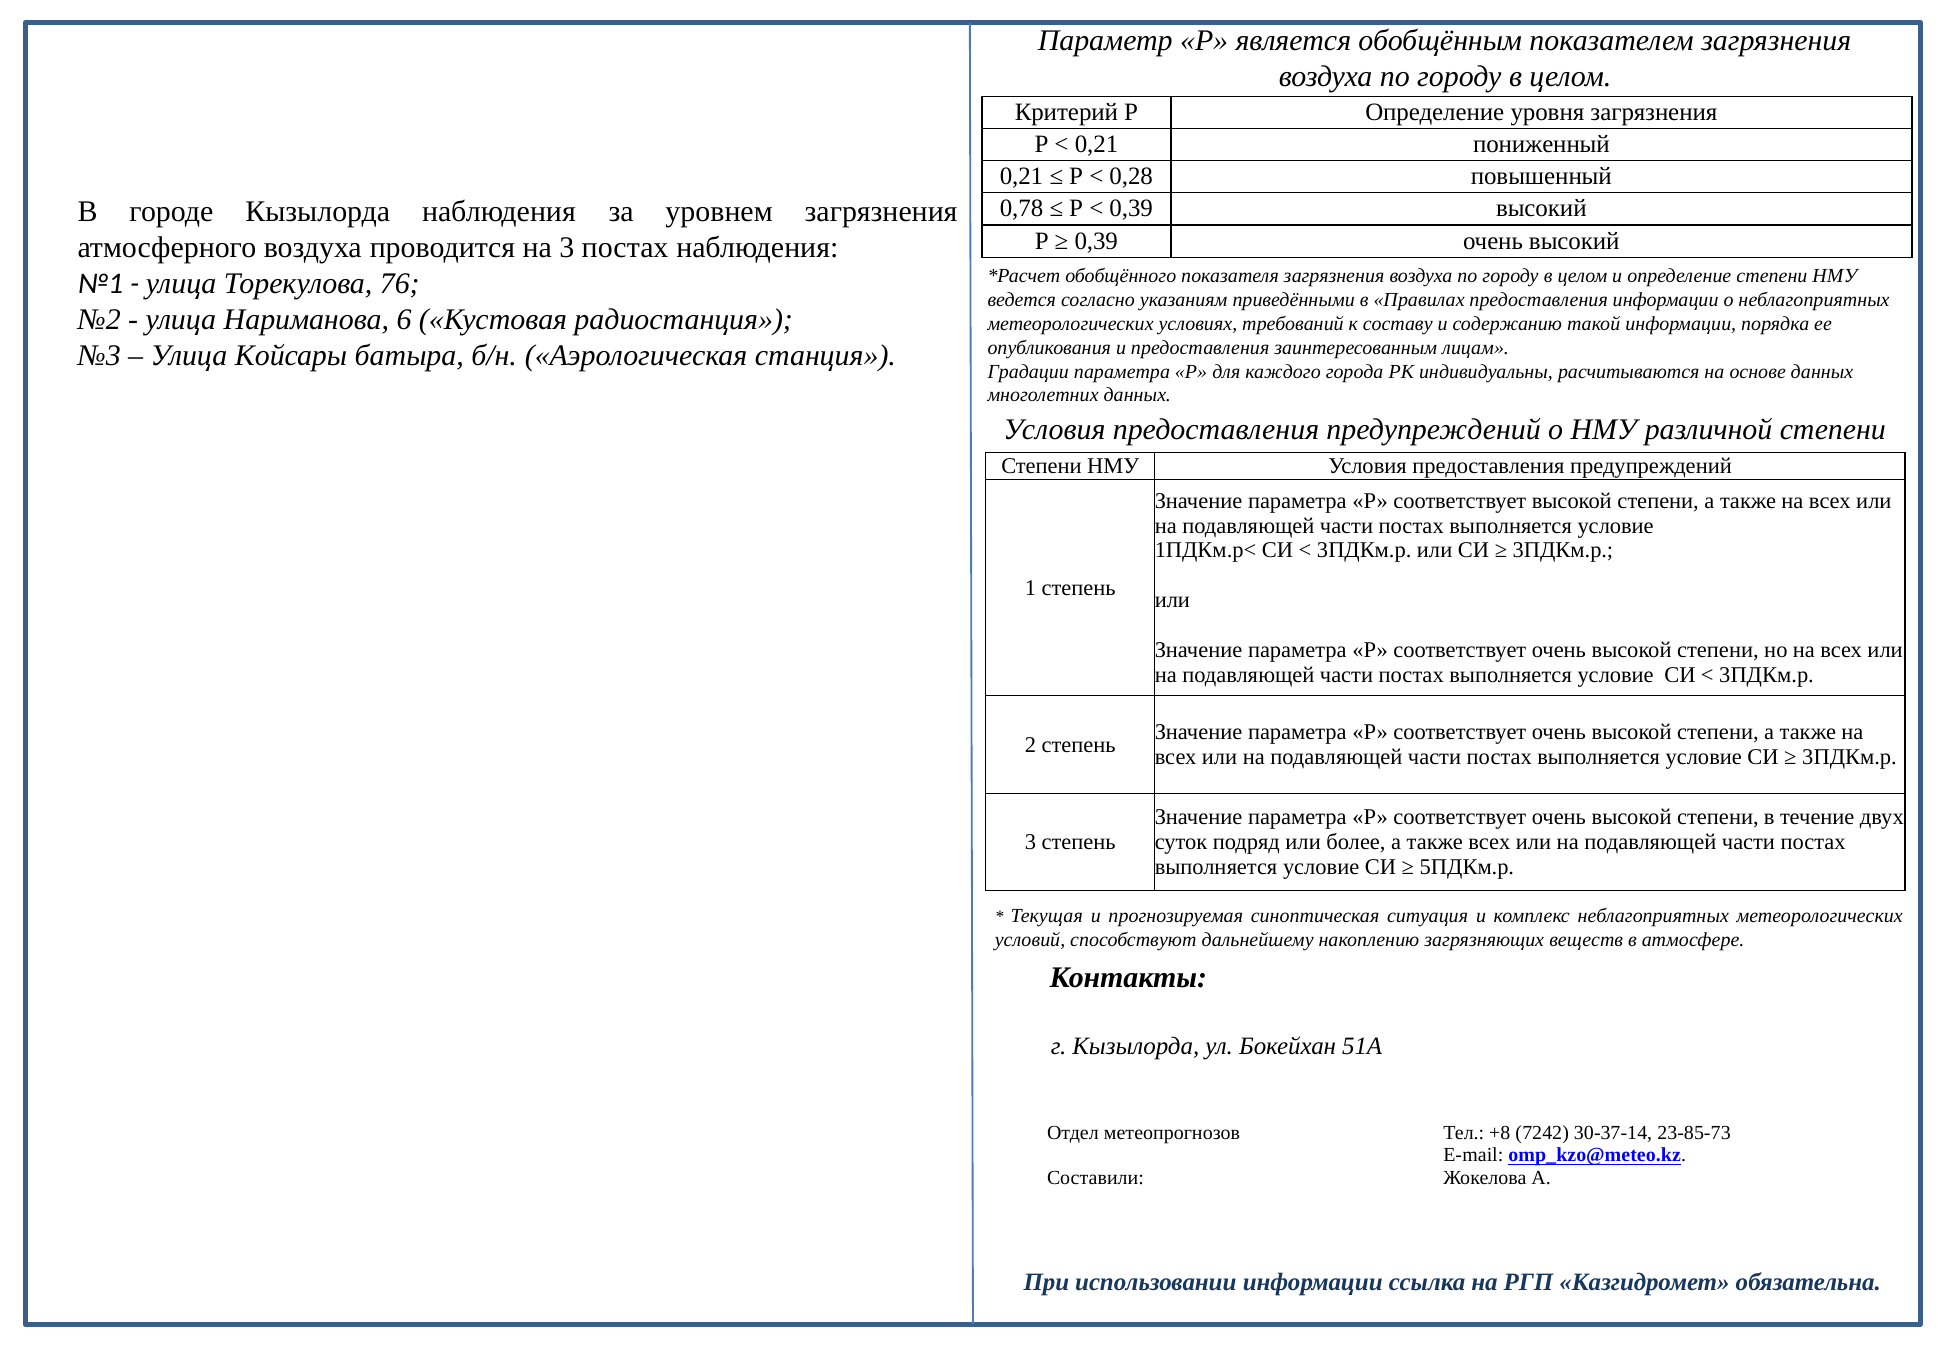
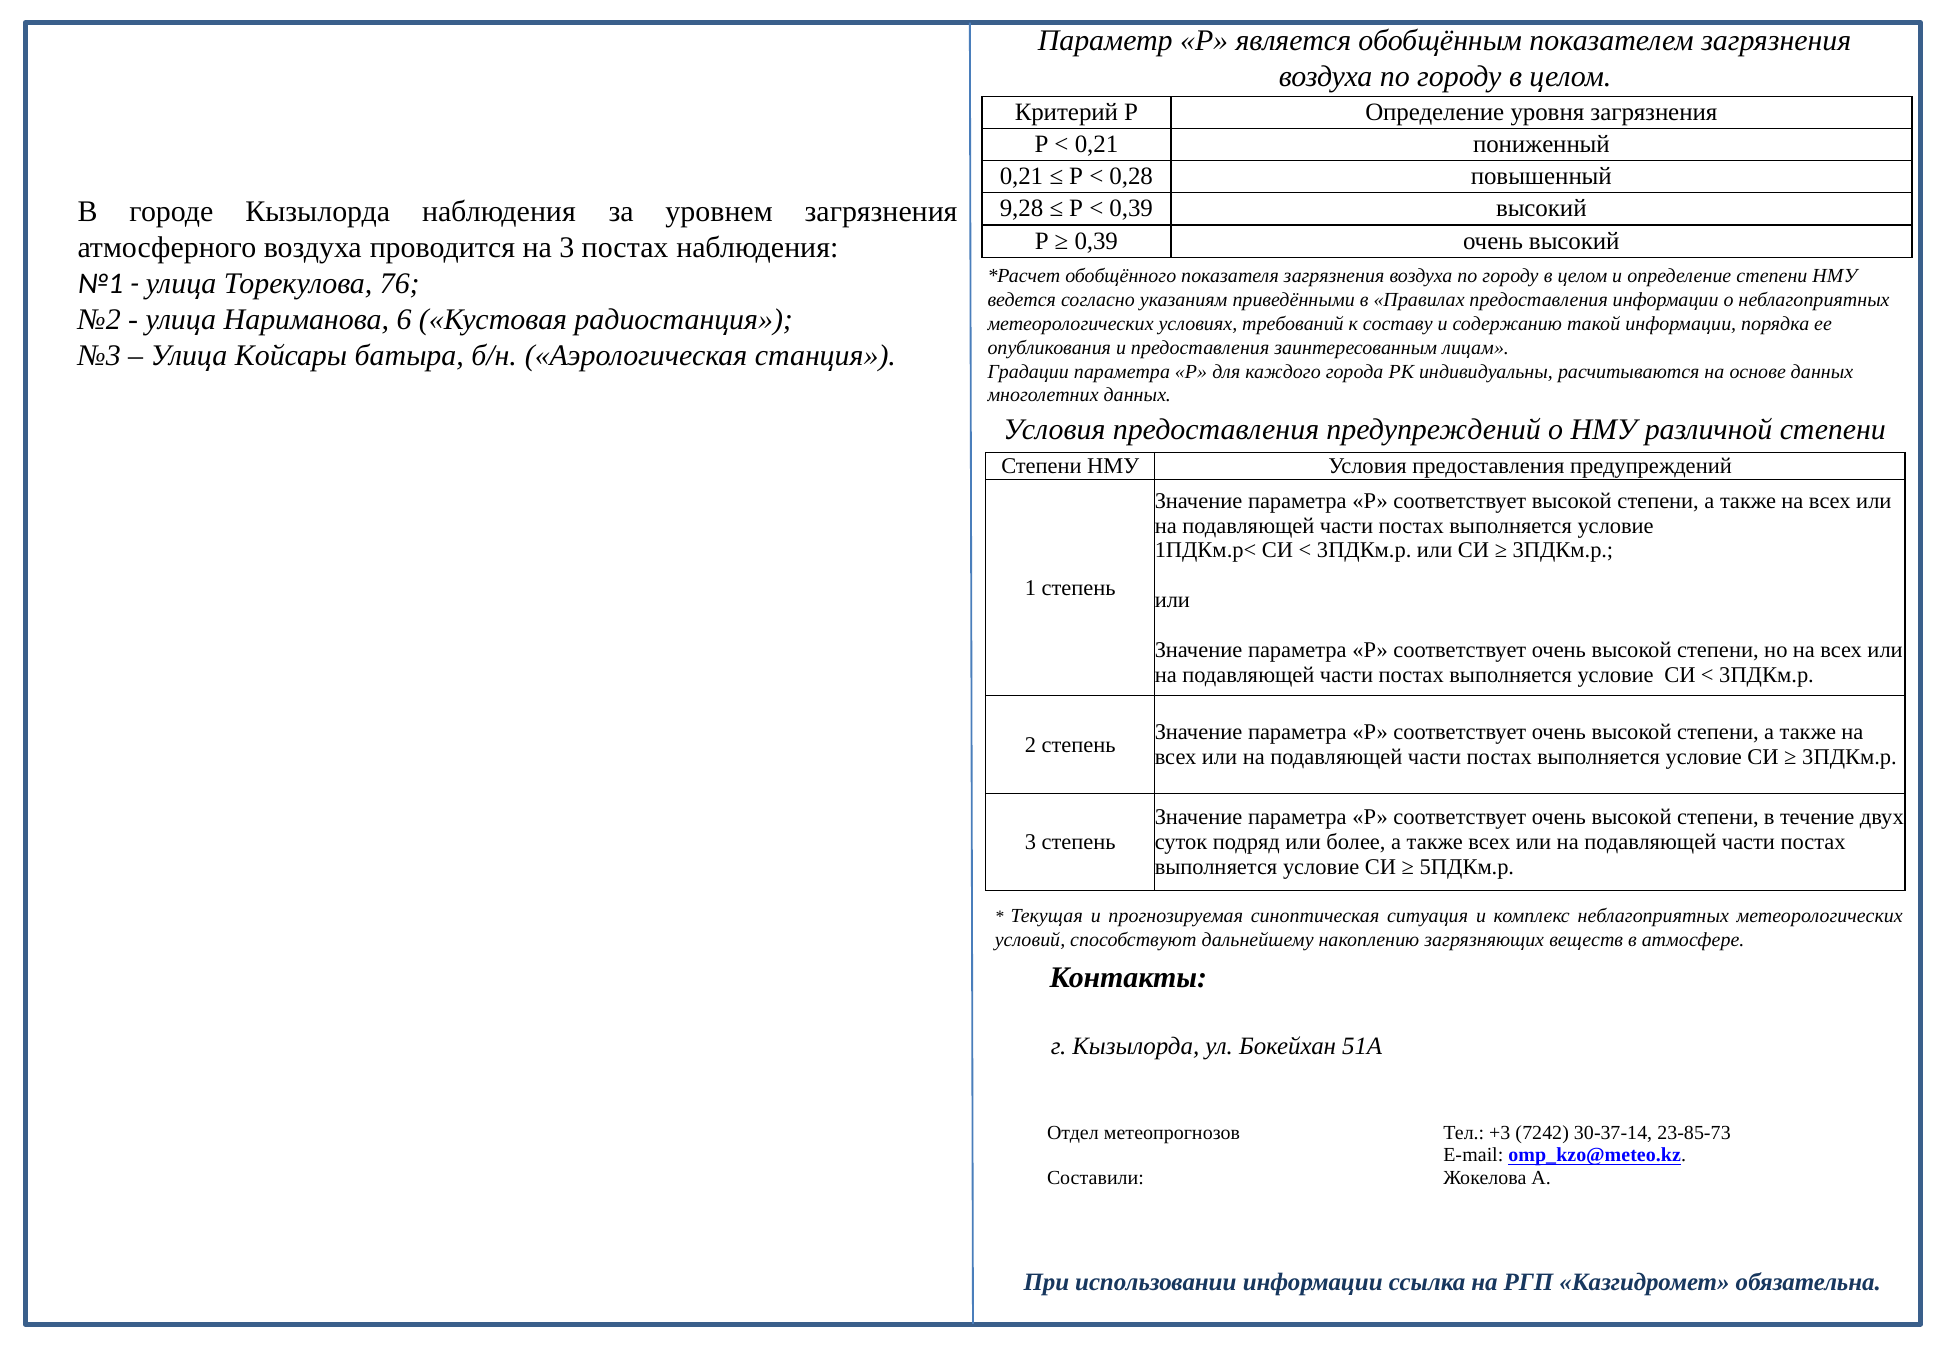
0,78: 0,78 -> 9,28
+8: +8 -> +3
